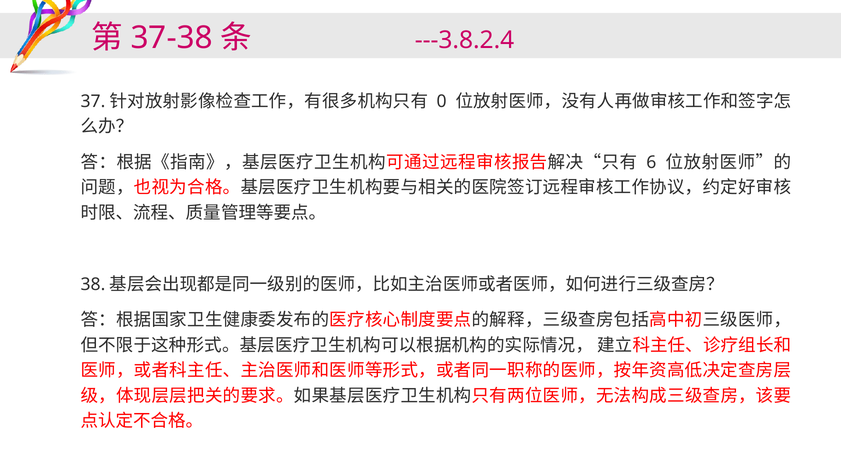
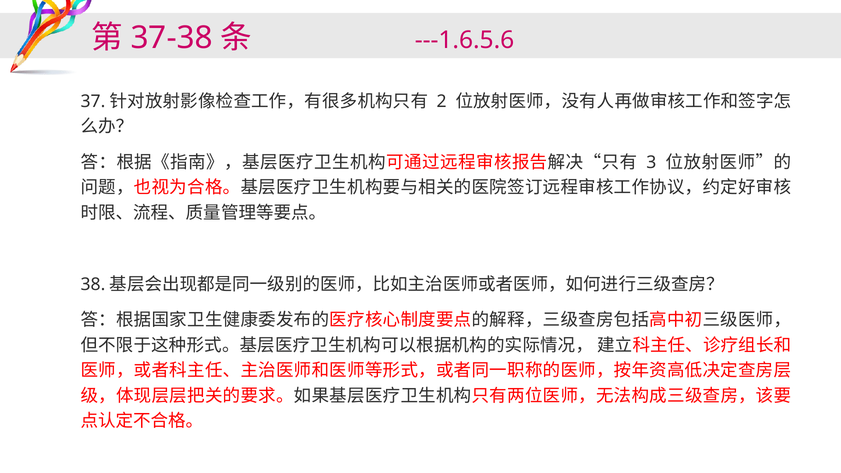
---3.8.2.4: ---3.8.2.4 -> ---1.6.5.6
0: 0 -> 2
6: 6 -> 3
